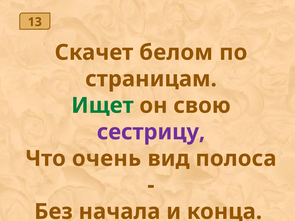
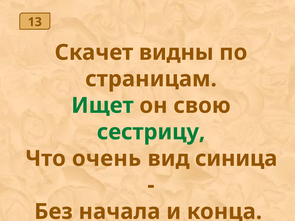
белом: белом -> видны
сестрицу colour: purple -> green
полоса: полоса -> синица
